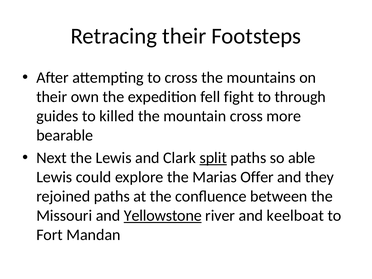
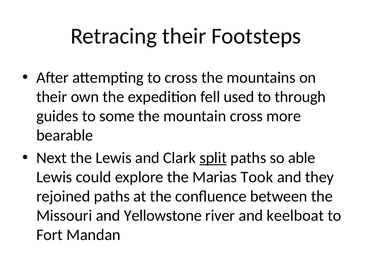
fight: fight -> used
killed: killed -> some
Offer: Offer -> Took
Yellowstone underline: present -> none
